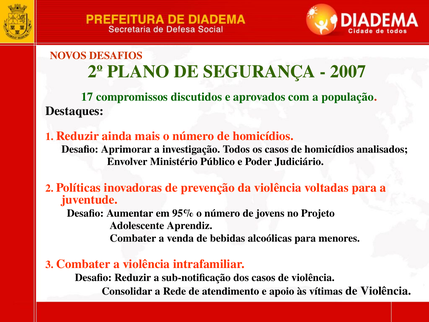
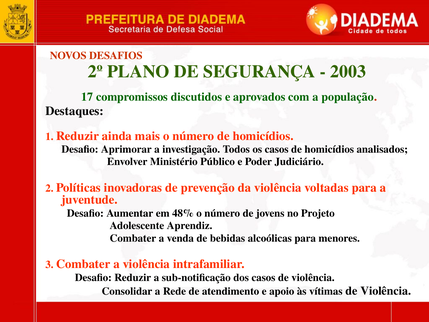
2007: 2007 -> 2003
95%: 95% -> 48%
